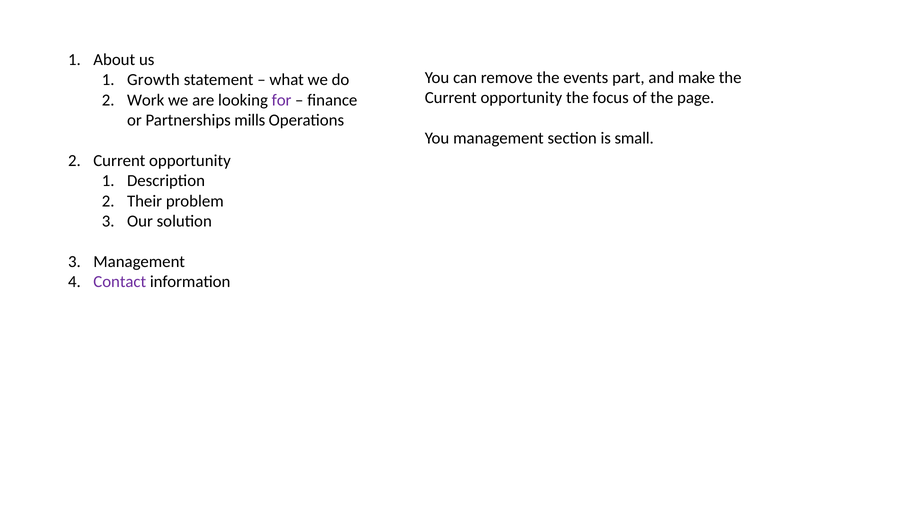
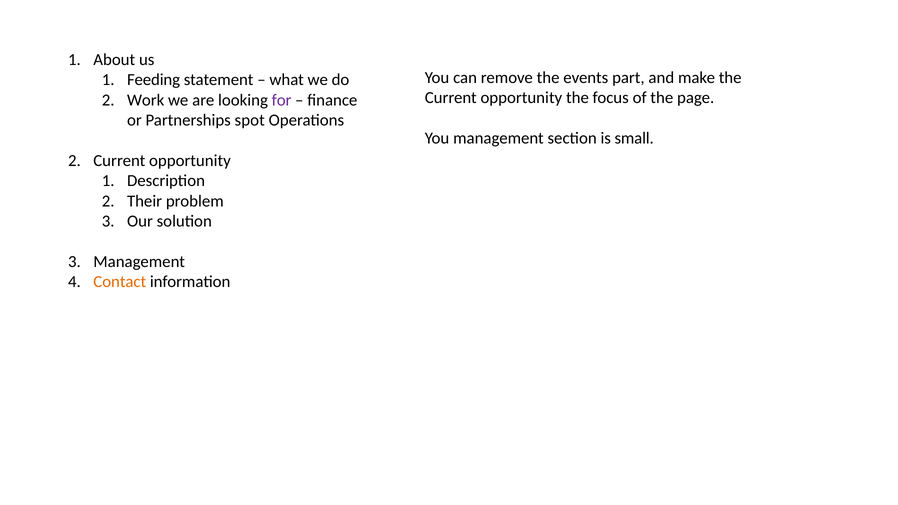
Growth: Growth -> Feeding
mills: mills -> spot
Contact colour: purple -> orange
